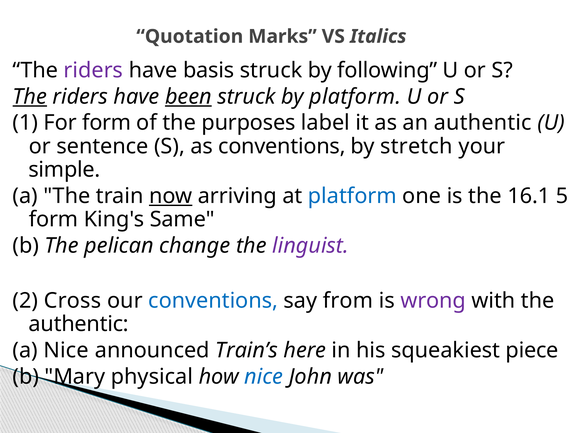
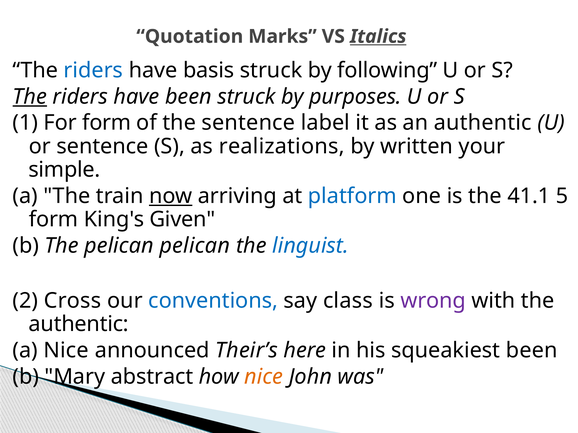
Italics underline: none -> present
riders at (93, 70) colour: purple -> blue
been at (188, 97) underline: present -> none
by platform: platform -> purposes
the purposes: purposes -> sentence
as conventions: conventions -> realizations
stretch: stretch -> written
16.1: 16.1 -> 41.1
Same: Same -> Given
pelican change: change -> pelican
linguist colour: purple -> blue
from: from -> class
Train’s: Train’s -> Their’s
squeakiest piece: piece -> been
physical: physical -> abstract
nice at (264, 377) colour: blue -> orange
